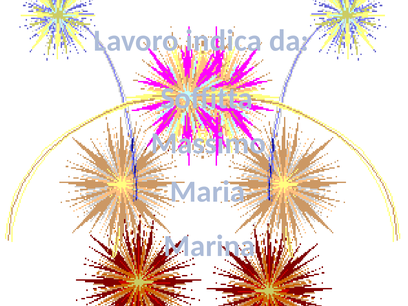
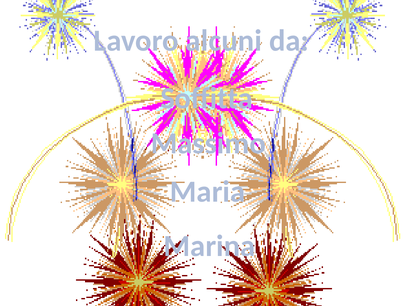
indica: indica -> alcuni
